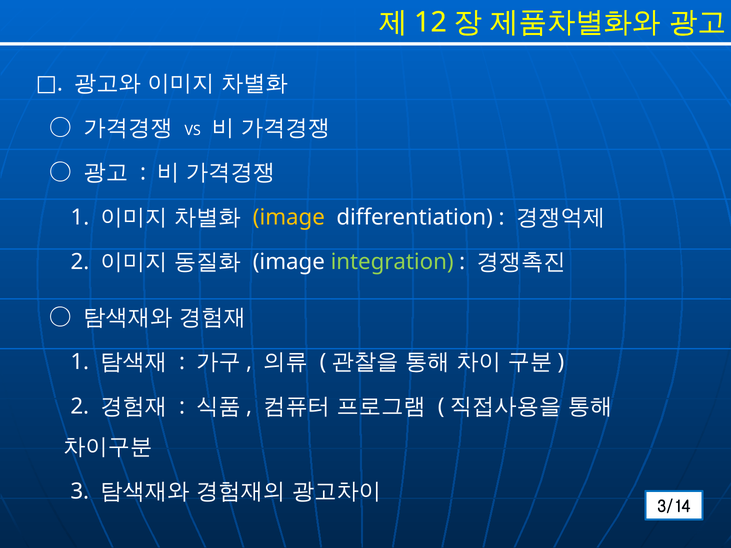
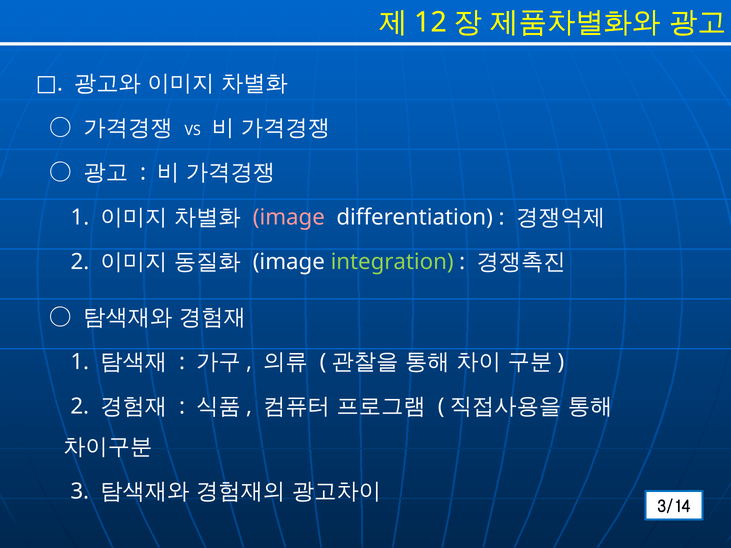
image at (289, 217) colour: yellow -> pink
